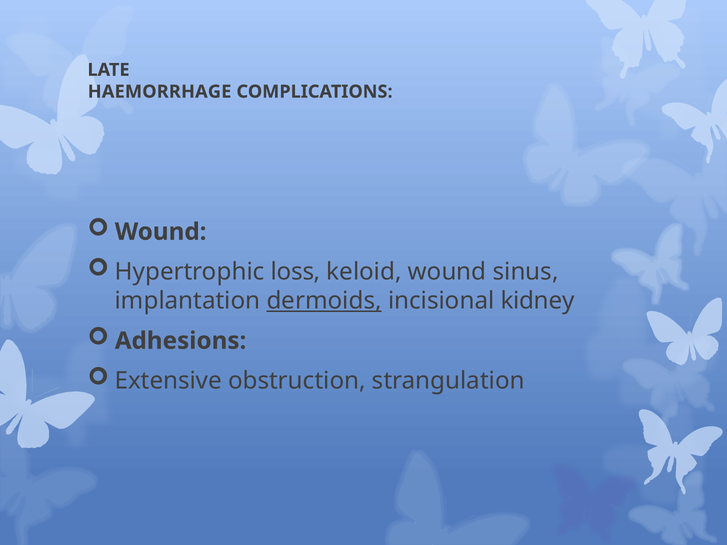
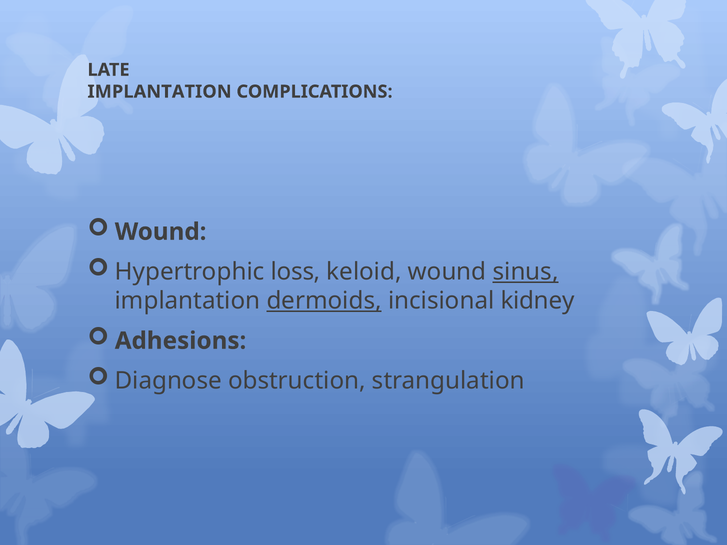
HAEMORRHAGE at (160, 92): HAEMORRHAGE -> IMPLANTATION
sinus underline: none -> present
Extensive: Extensive -> Diagnose
